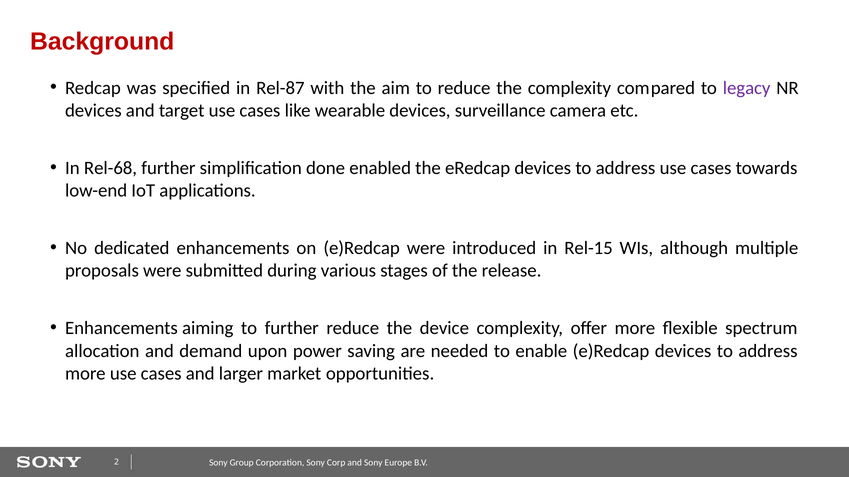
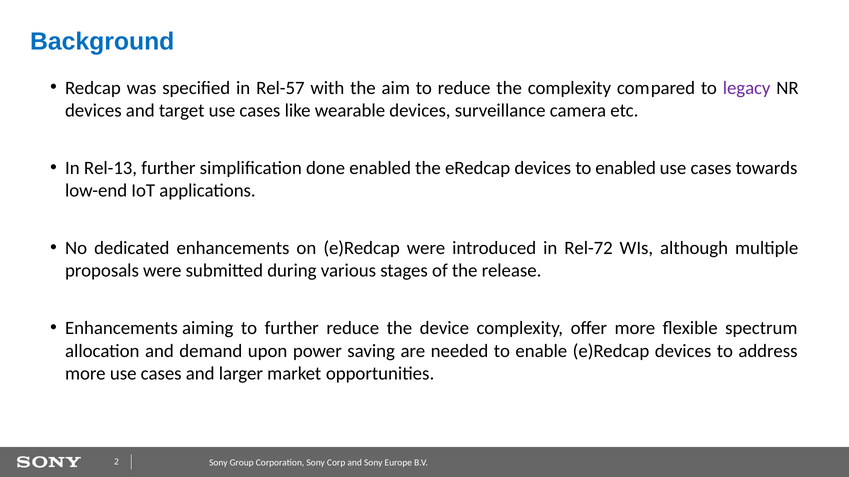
Background colour: red -> blue
Rel-87: Rel-87 -> Rel-57
Rel-68: Rel-68 -> Rel-13
eRedcap devices to address: address -> enabled
Rel-15: Rel-15 -> Rel-72
